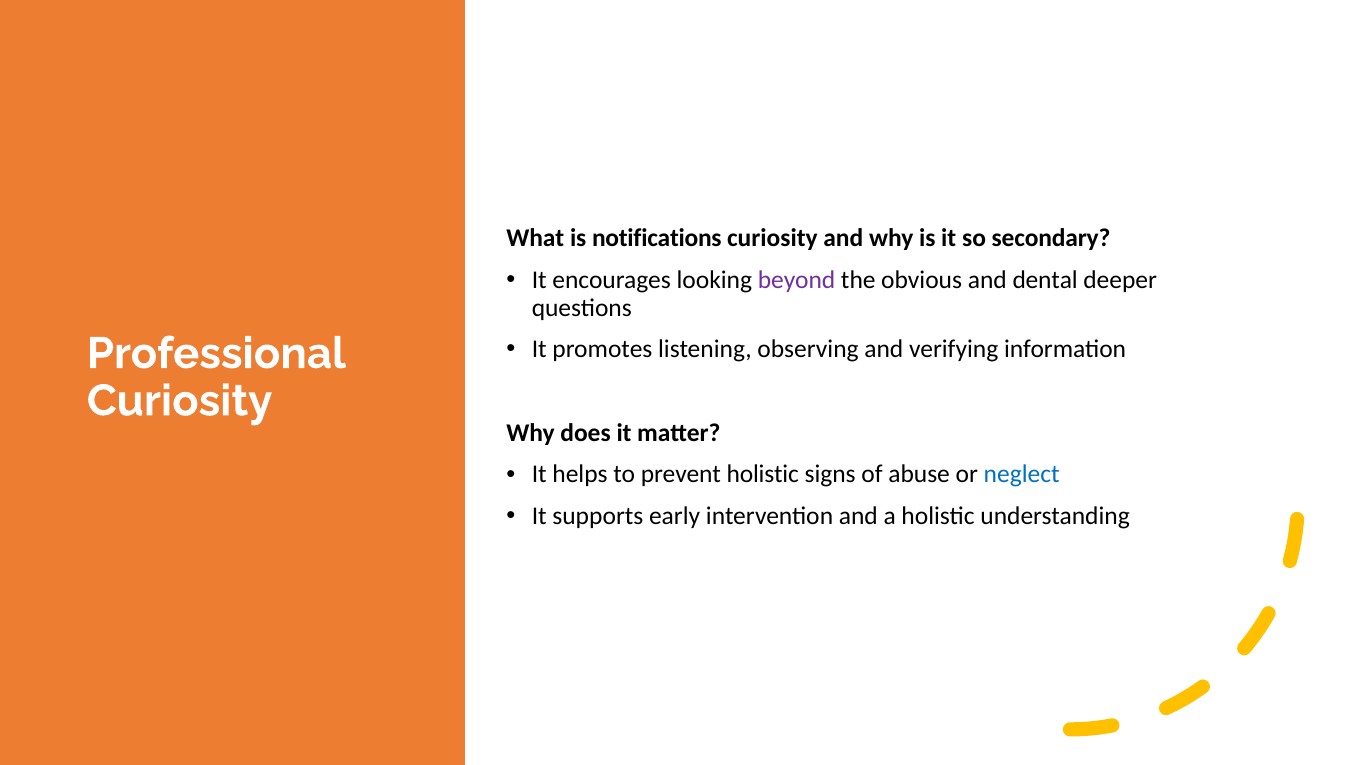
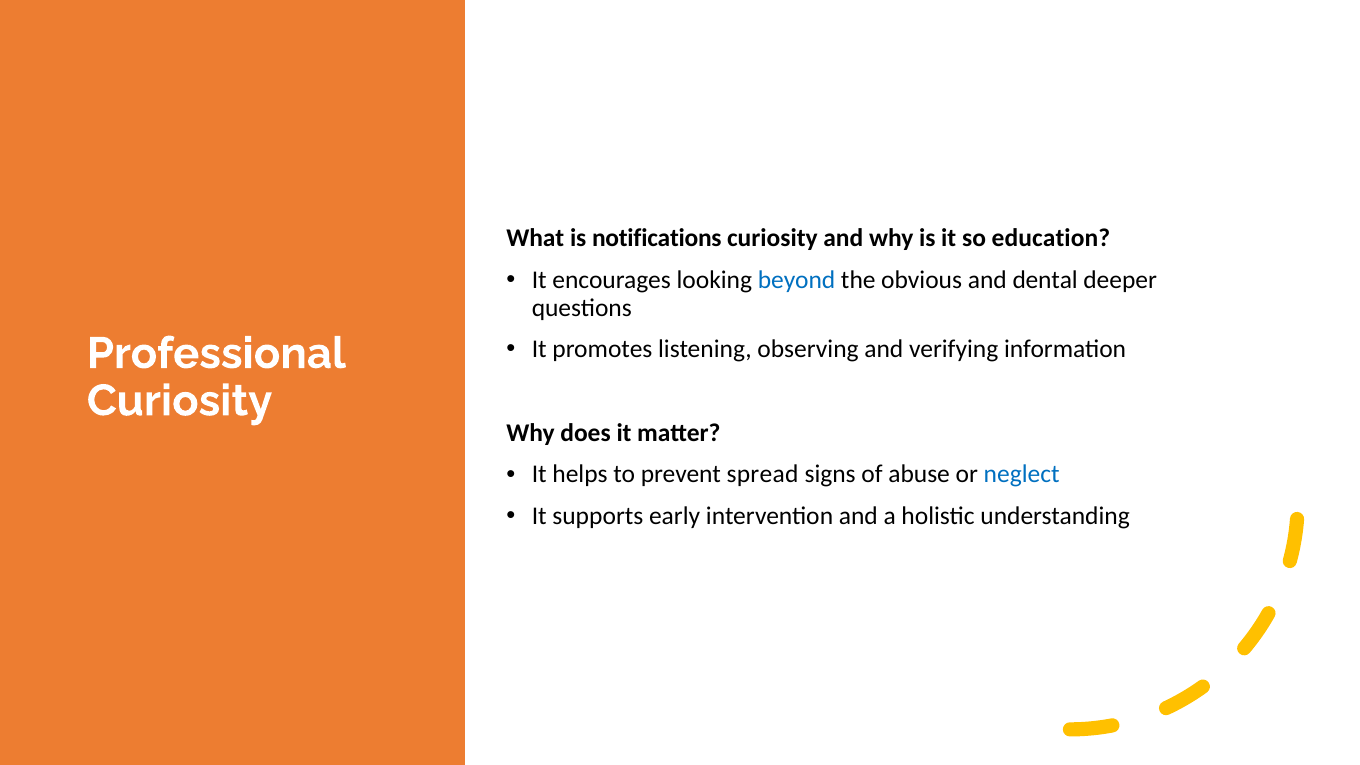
secondary: secondary -> education
beyond colour: purple -> blue
prevent holistic: holistic -> spread
